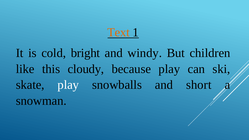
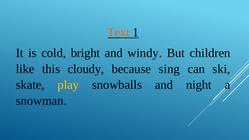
because play: play -> sing
play at (68, 85) colour: white -> yellow
short: short -> night
